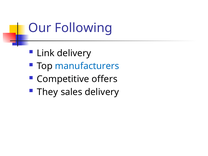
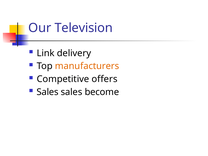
Following: Following -> Television
manufacturers colour: blue -> orange
They at (47, 92): They -> Sales
sales delivery: delivery -> become
